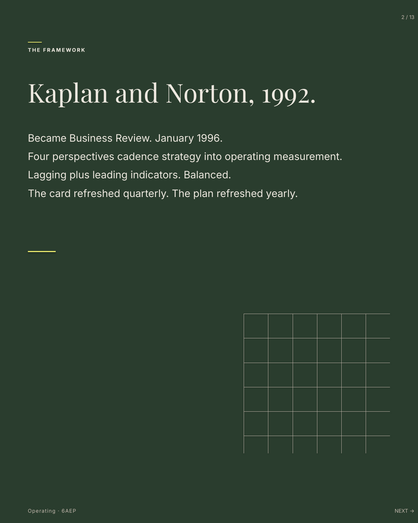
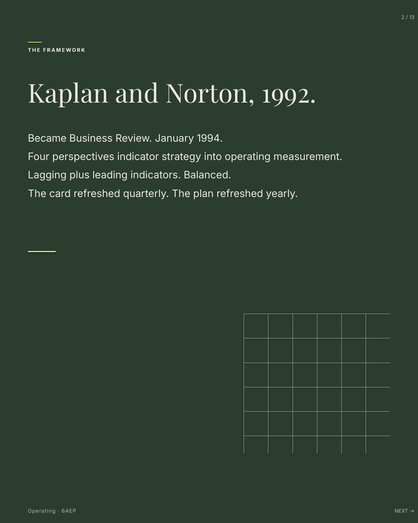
1996: 1996 -> 1994
cadence: cadence -> indicator
